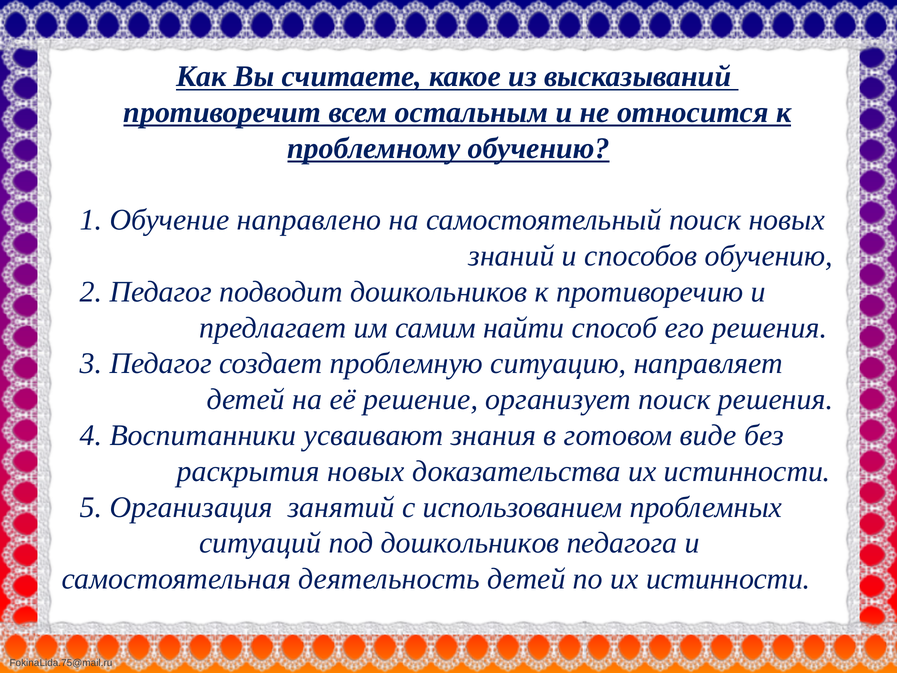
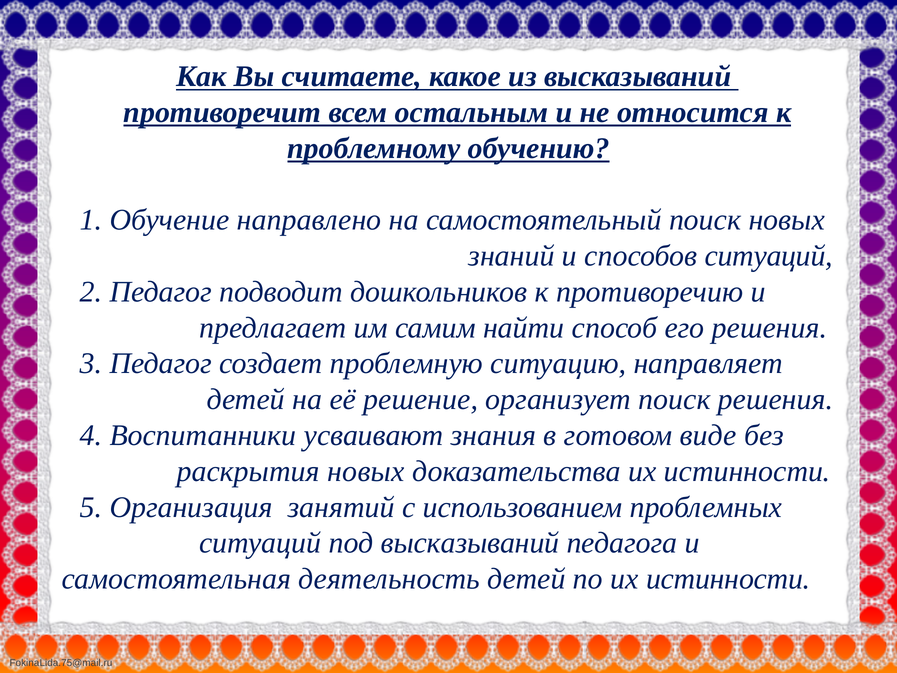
способов обучению: обучению -> ситуаций
под дошкольников: дошкольников -> высказываний
